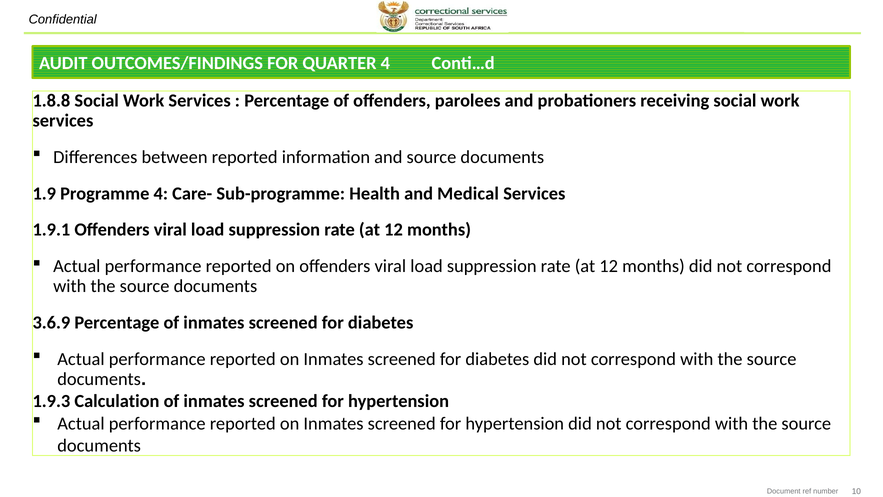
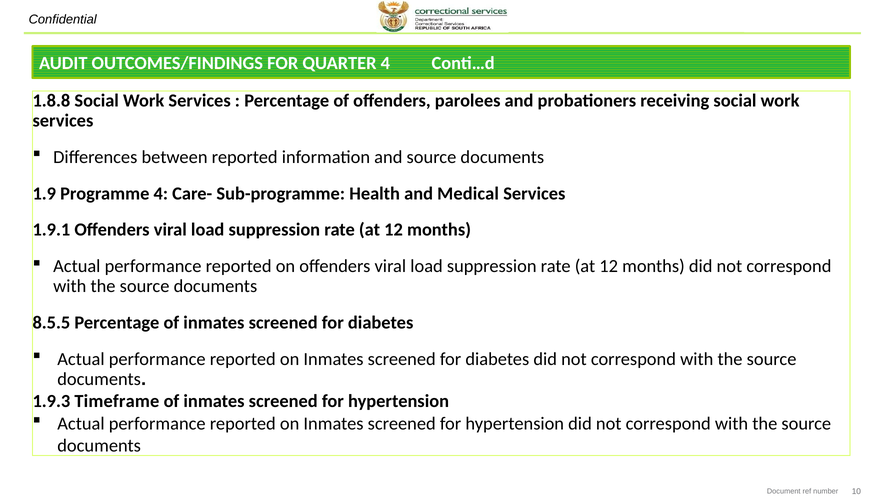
3.6.9: 3.6.9 -> 8.5.5
Calculation: Calculation -> Timeframe
